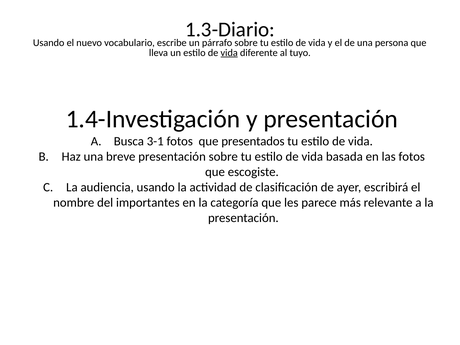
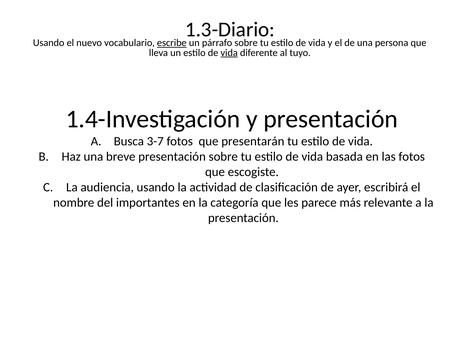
escribe underline: none -> present
3-1: 3-1 -> 3-7
presentados: presentados -> presentarán
